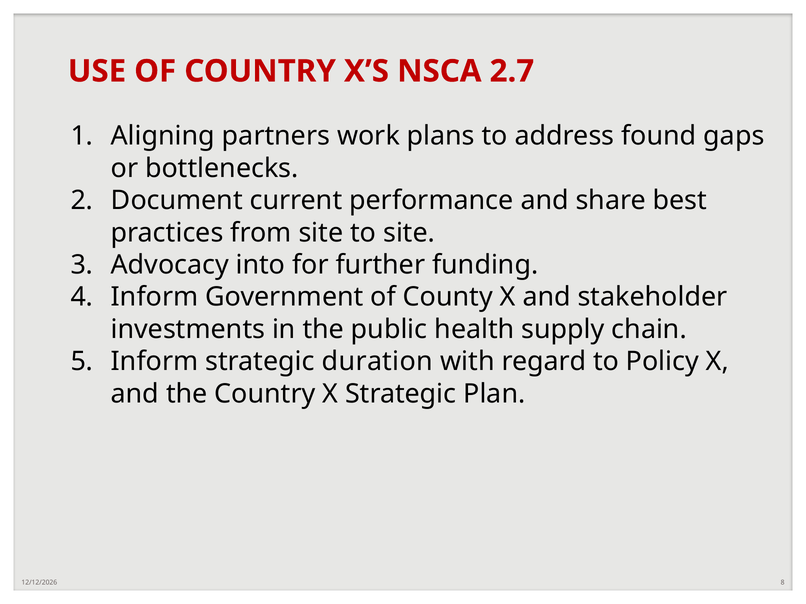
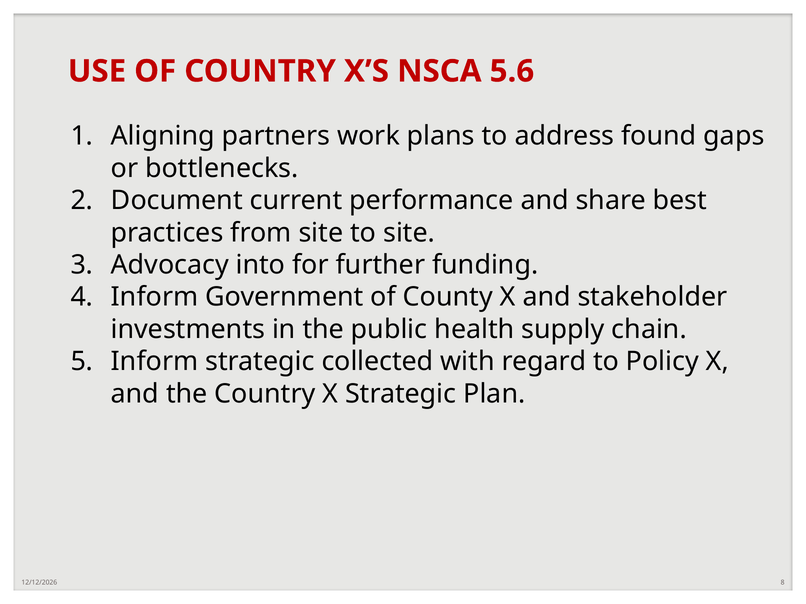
2.7: 2.7 -> 5.6
duration: duration -> collected
